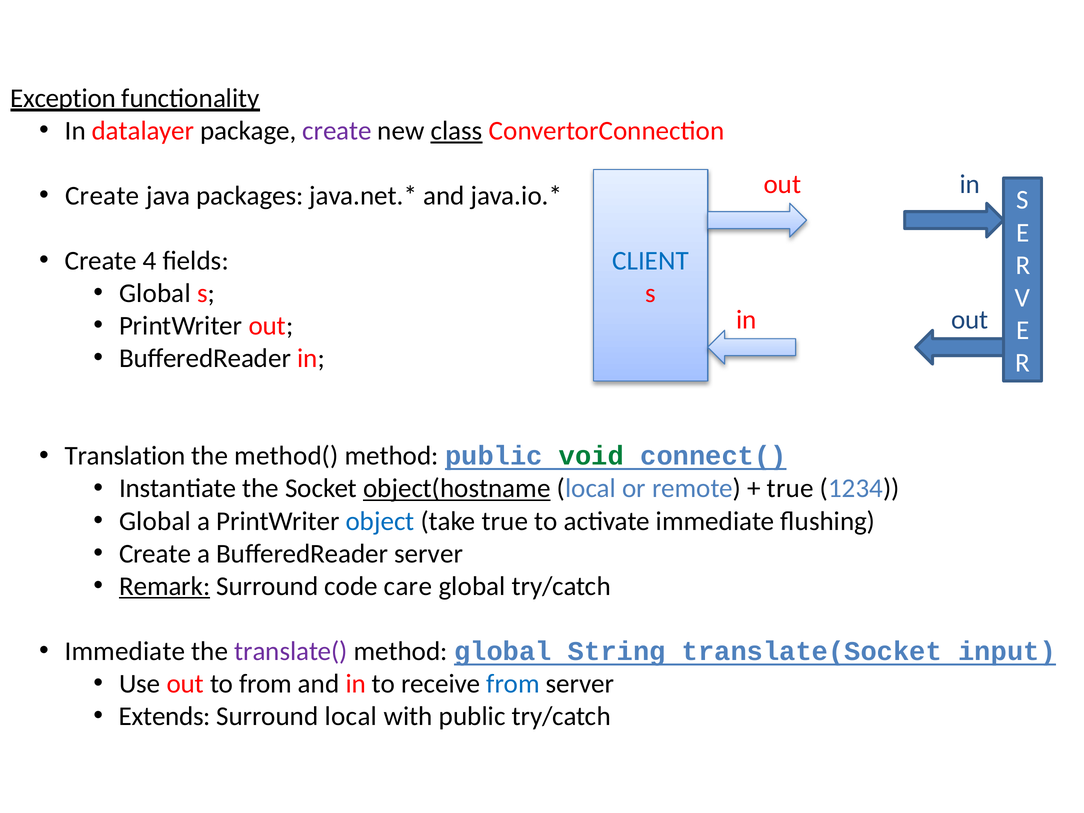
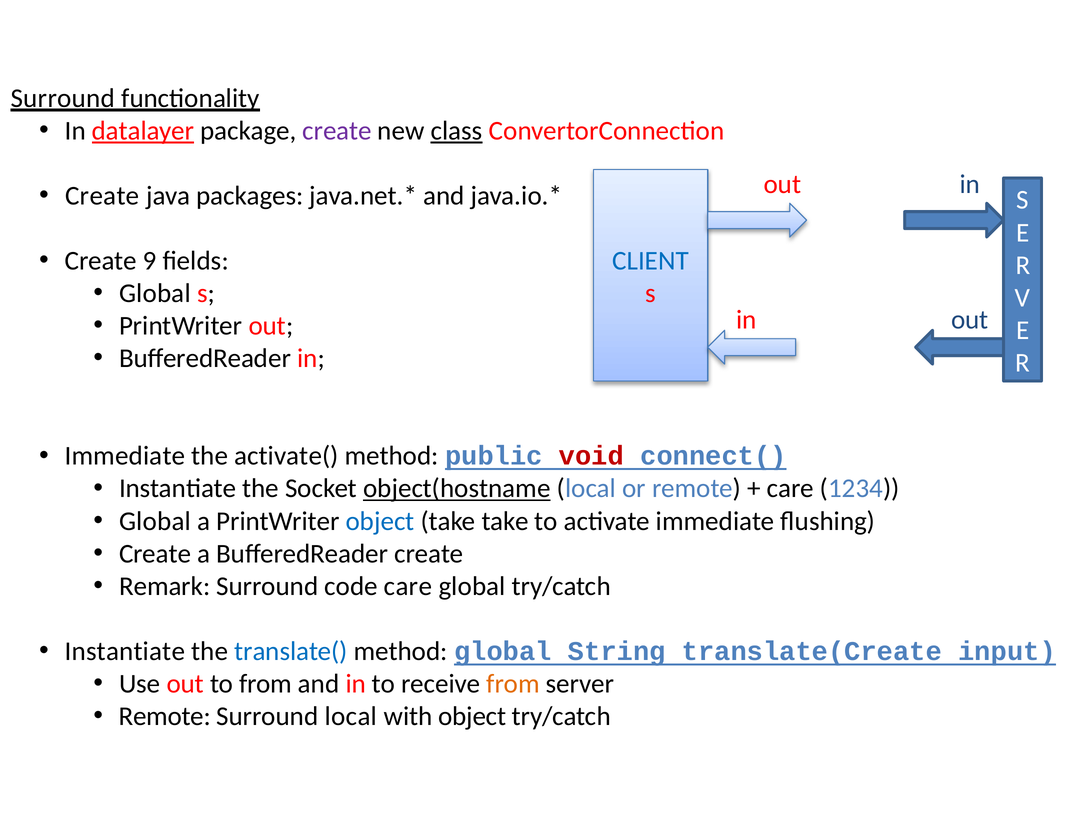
Exception at (63, 98): Exception -> Surround
datalayer underline: none -> present
4: 4 -> 9
Translation at (125, 456): Translation -> Immediate
method(: method( -> activate(
void colour: green -> red
true at (790, 489): true -> care
take true: true -> take
BufferedReader server: server -> create
Remark underline: present -> none
Immediate at (125, 651): Immediate -> Instantiate
translate( colour: purple -> blue
translate(Socket: translate(Socket -> translate(Create
from at (513, 684) colour: blue -> orange
Extends at (165, 716): Extends -> Remote
with public: public -> object
